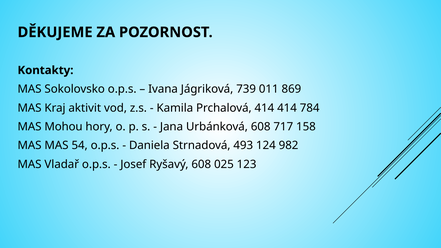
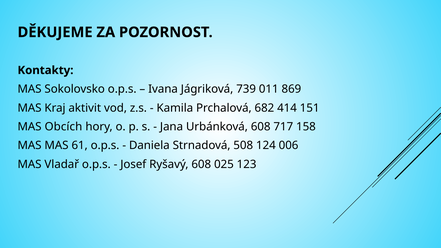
Prchalová 414: 414 -> 682
784: 784 -> 151
Mohou: Mohou -> Obcích
54: 54 -> 61
493: 493 -> 508
982: 982 -> 006
